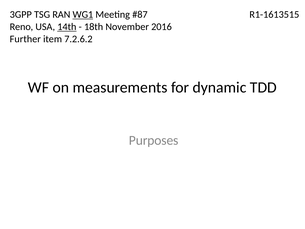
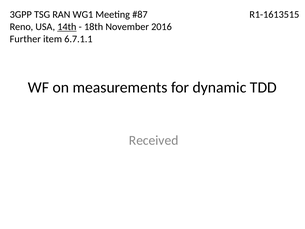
WG1 underline: present -> none
7.2.6.2: 7.2.6.2 -> 6.7.1.1
Purposes: Purposes -> Received
